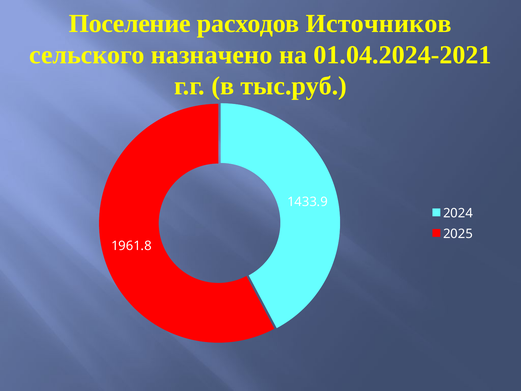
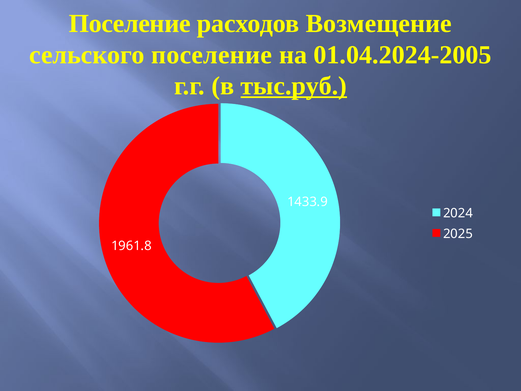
Источников: Источников -> Возмещение
сельского назначено: назначено -> поселение
01.04.2024-2021: 01.04.2024-2021 -> 01.04.2024-2005
тыс.руб underline: none -> present
